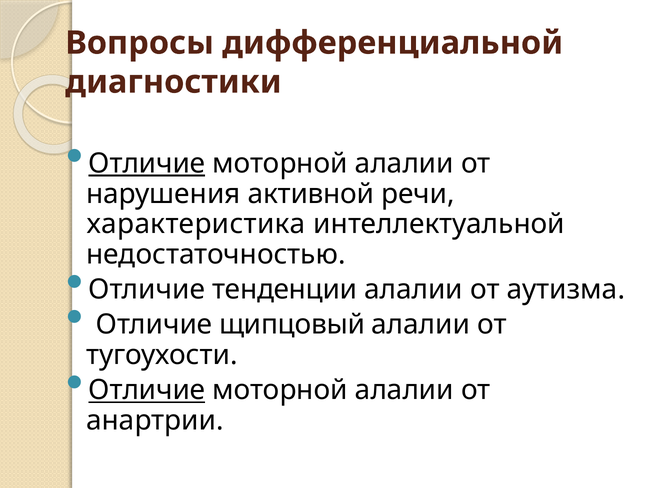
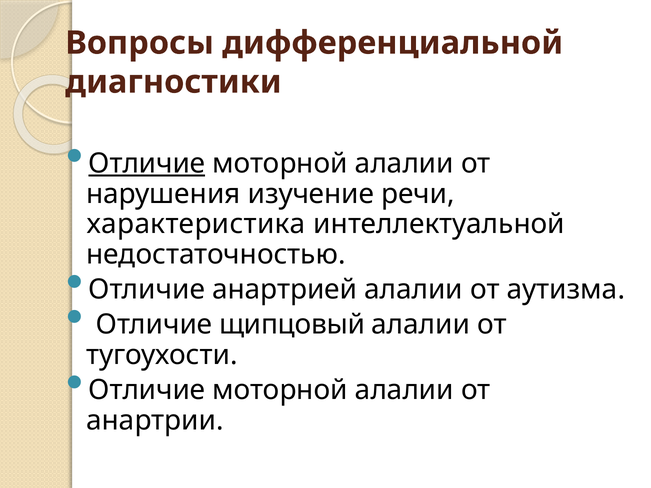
активной: активной -> изучение
тенденции: тенденции -> анартрией
Отличие at (147, 390) underline: present -> none
